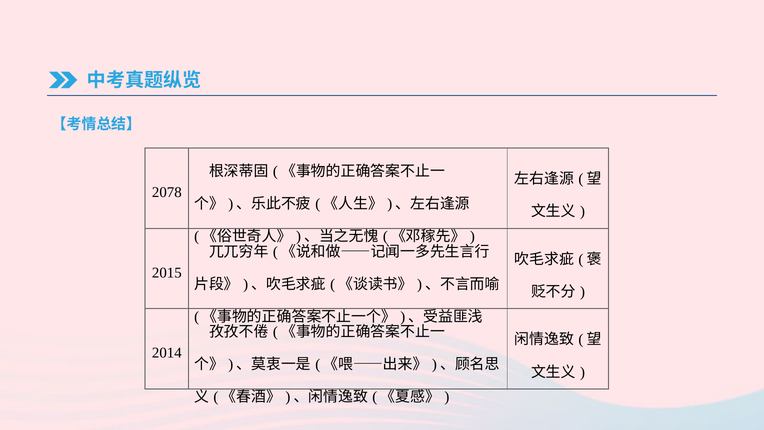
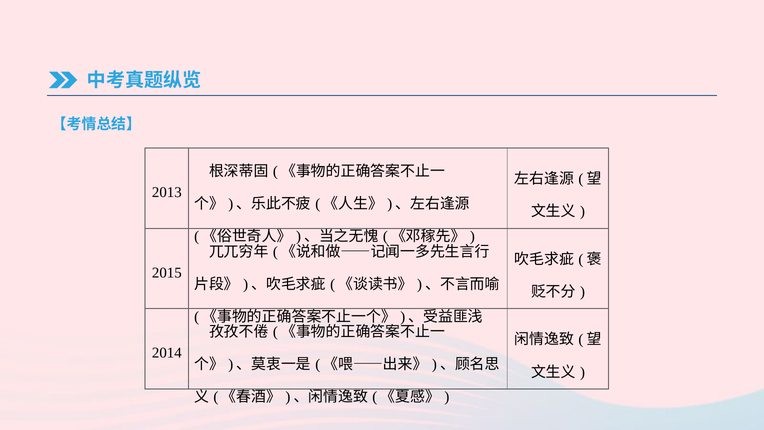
2078: 2078 -> 2013
